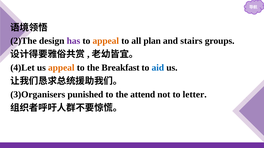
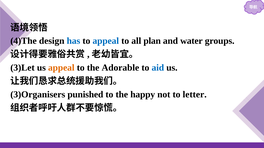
2)The: 2)The -> 4)The
has colour: purple -> blue
appeal at (106, 41) colour: orange -> blue
stairs: stairs -> water
4)Let: 4)Let -> 3)Let
Breakfast: Breakfast -> Adorable
attend: attend -> happy
